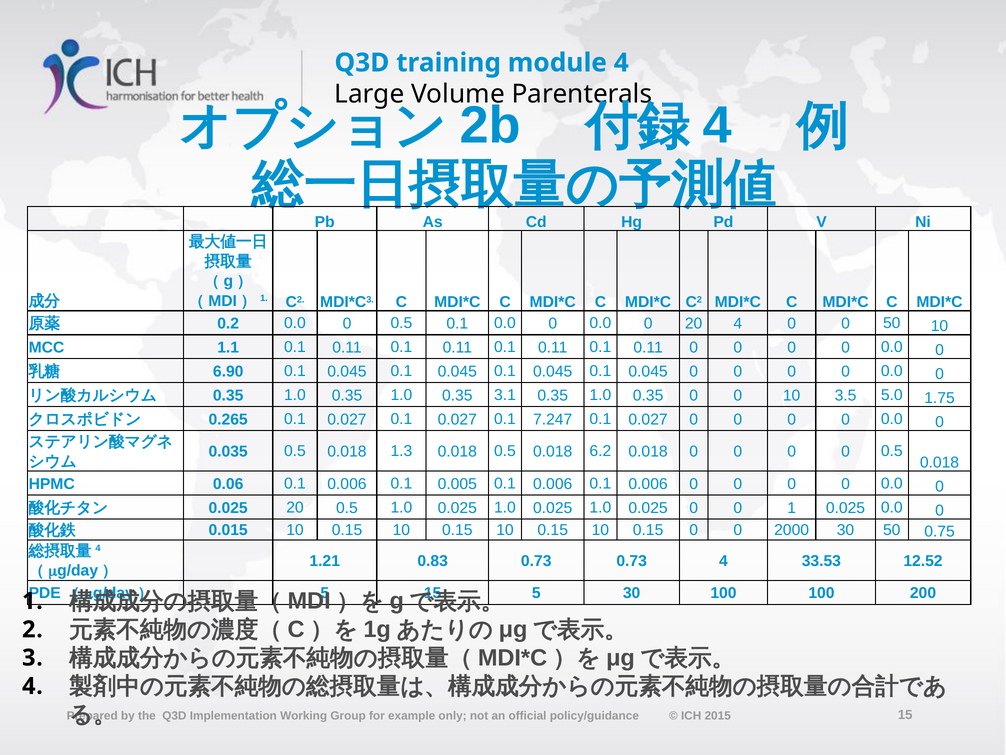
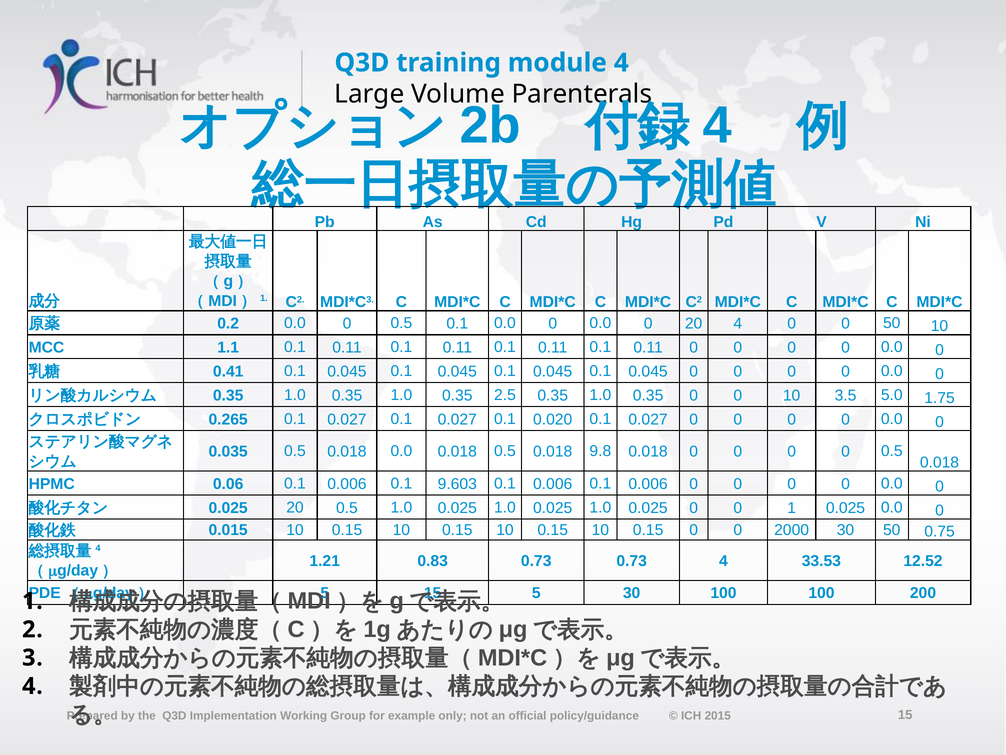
6.90: 6.90 -> 0.41
3.1: 3.1 -> 2.5
7.247: 7.247 -> 0.020
0.018 1.3: 1.3 -> 0.0
6.2: 6.2 -> 9.8
0.005: 0.005 -> 9.603
